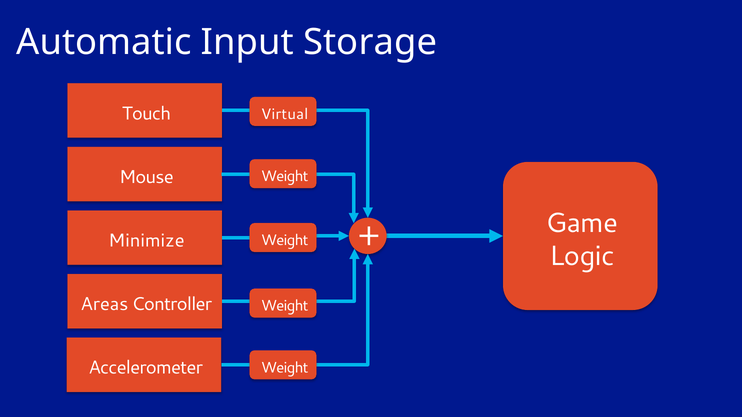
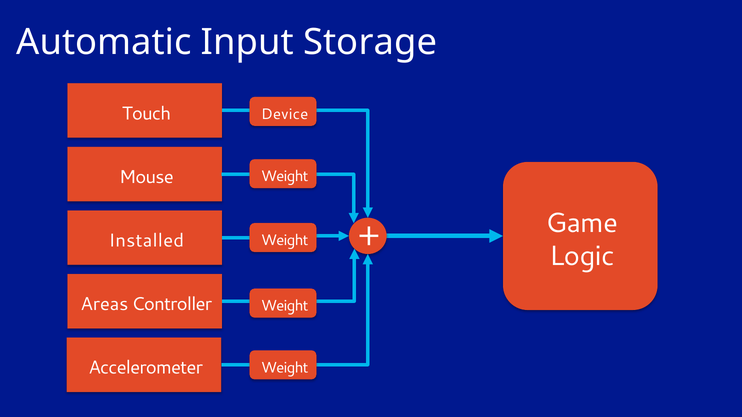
Virtual: Virtual -> Device
Minimize: Minimize -> Installed
